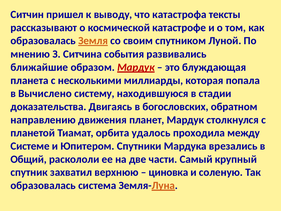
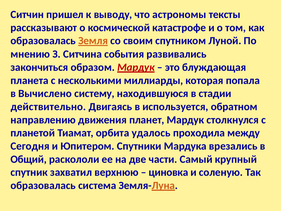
катастрофа: катастрофа -> астрономы
ближайшие: ближайшие -> закончиться
доказательства: доказательства -> действительно
богословских: богословских -> используется
Системе: Системе -> Сегодня
